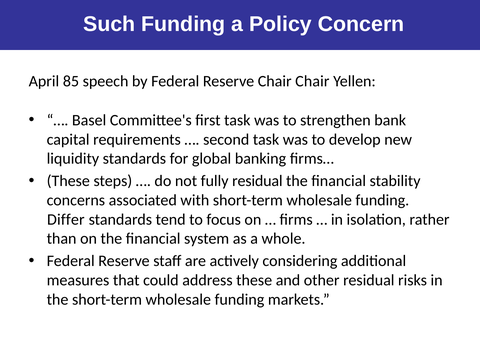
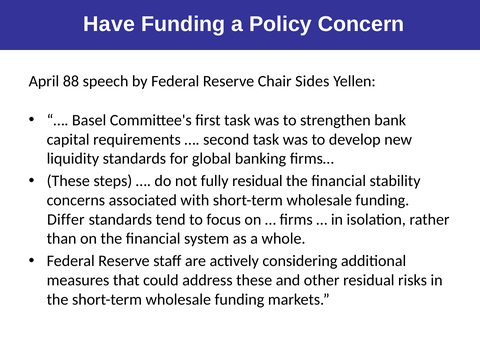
Such: Such -> Have
85: 85 -> 88
Chair Chair: Chair -> Sides
